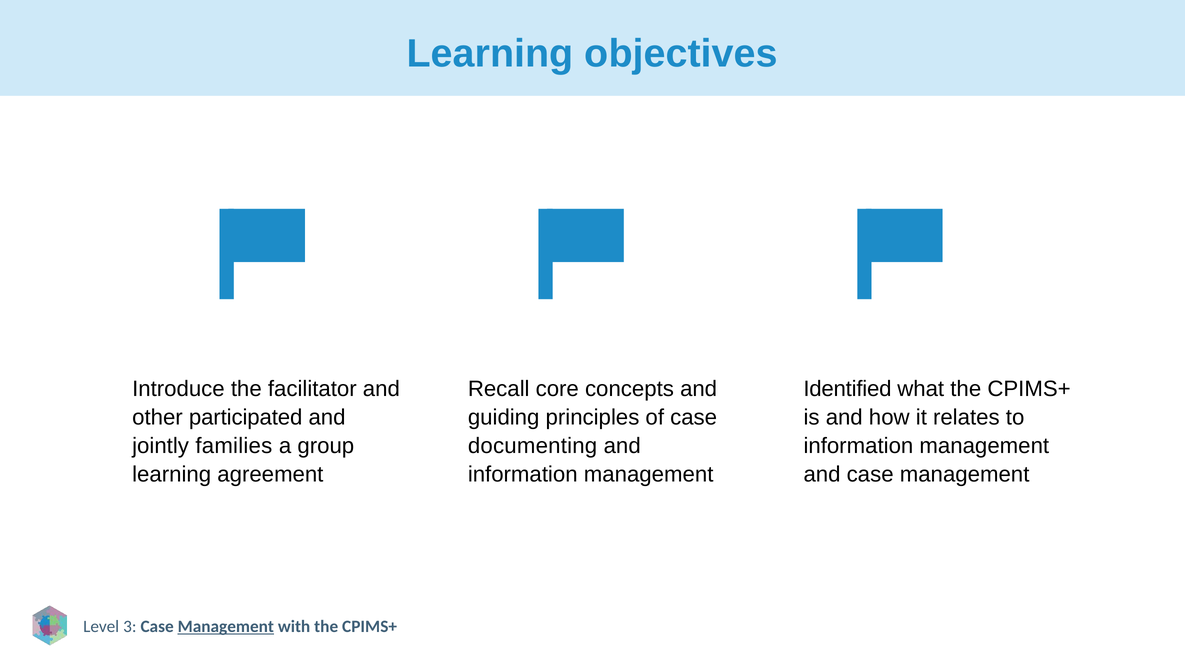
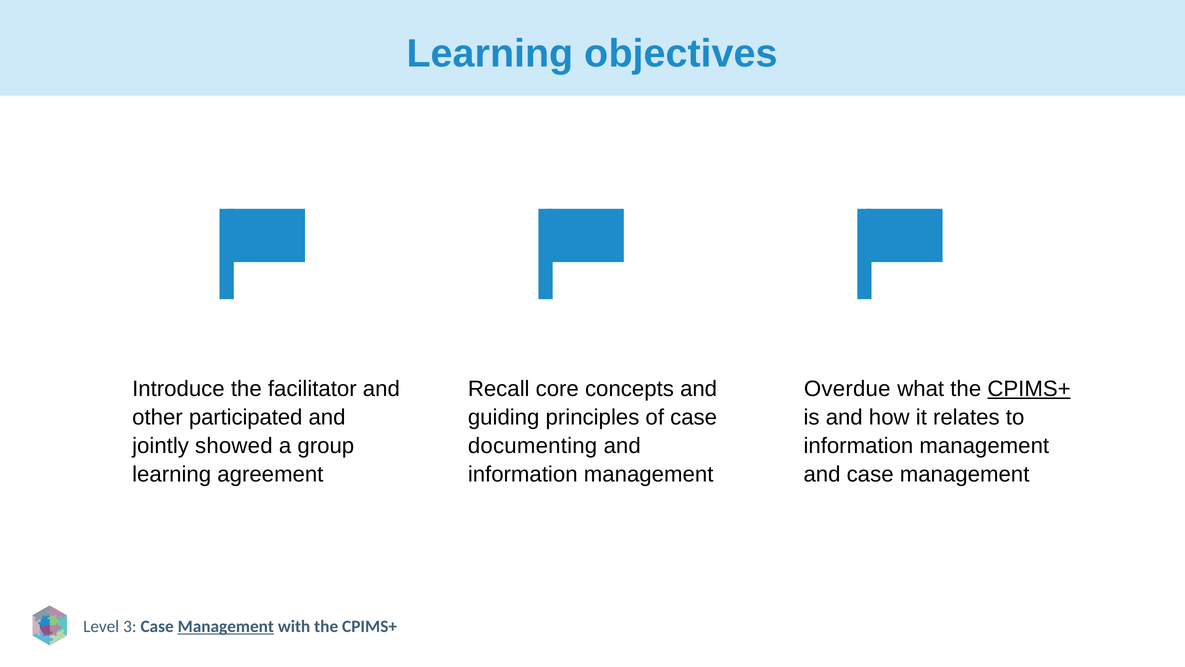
Identified: Identified -> Overdue
CPIMS+ at (1029, 389) underline: none -> present
families: families -> showed
